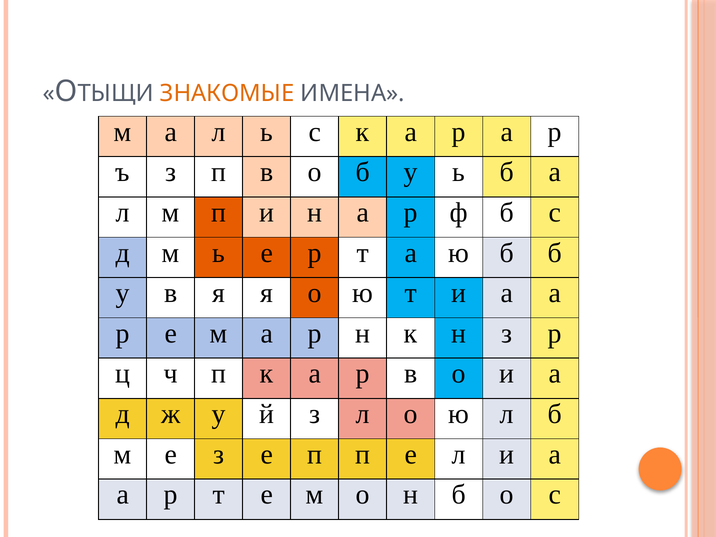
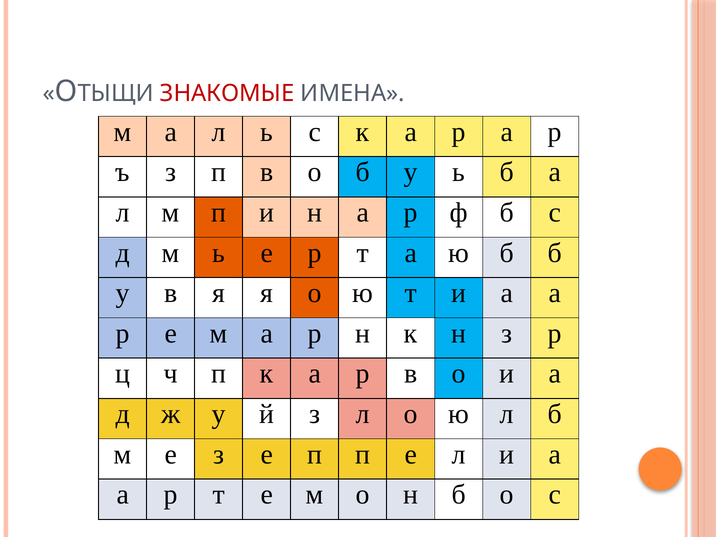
ЗНАКОМЫЕ colour: orange -> red
